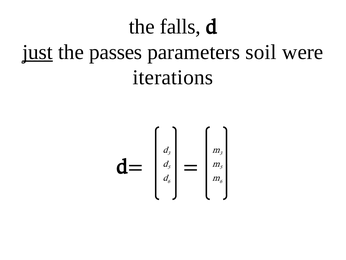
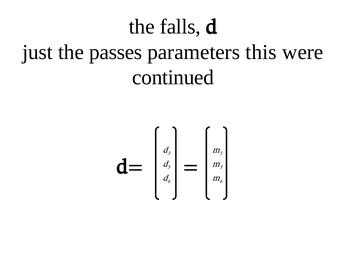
just underline: present -> none
soil: soil -> this
iterations: iterations -> continued
